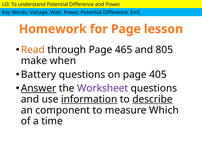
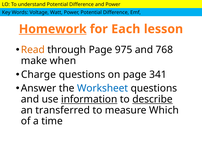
Homework underline: none -> present
for Page: Page -> Each
465: 465 -> 975
805: 805 -> 768
Battery: Battery -> Charge
405: 405 -> 341
Answer underline: present -> none
Worksheet colour: purple -> blue
component: component -> transferred
